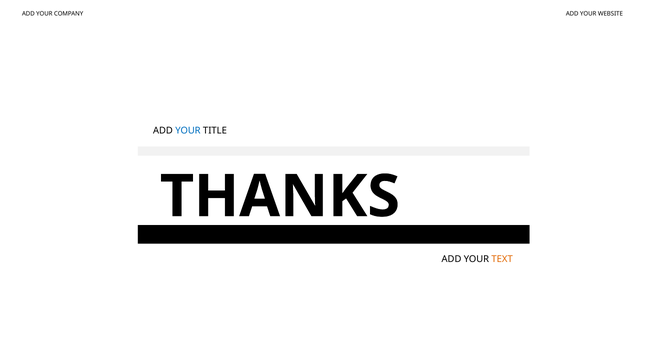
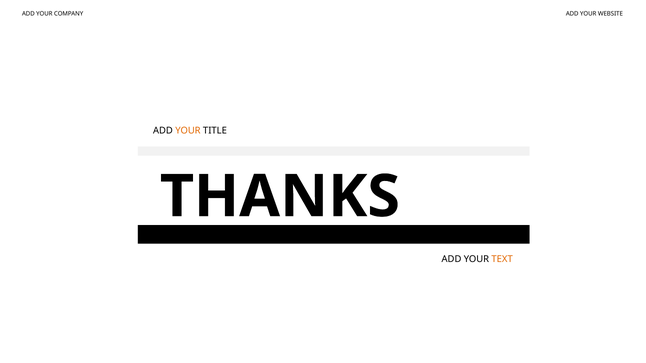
YOUR at (188, 131) colour: blue -> orange
